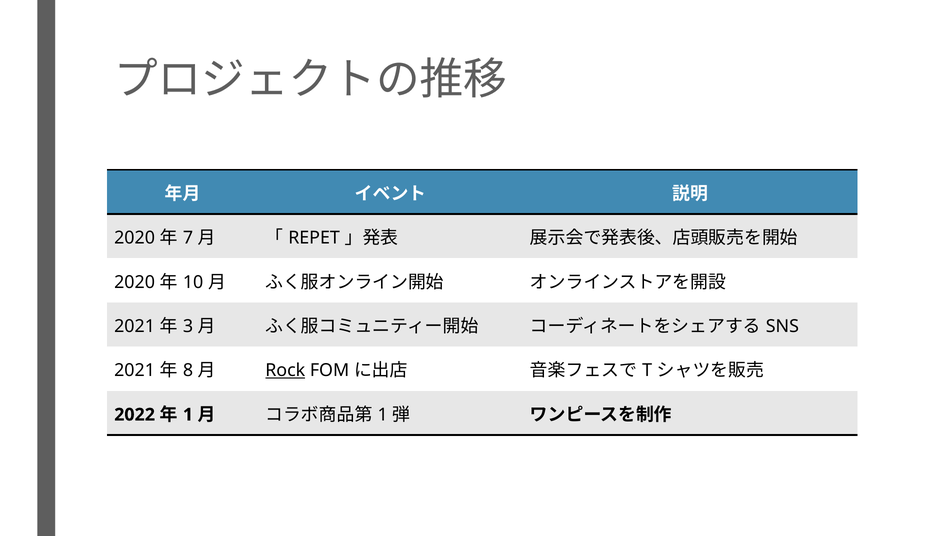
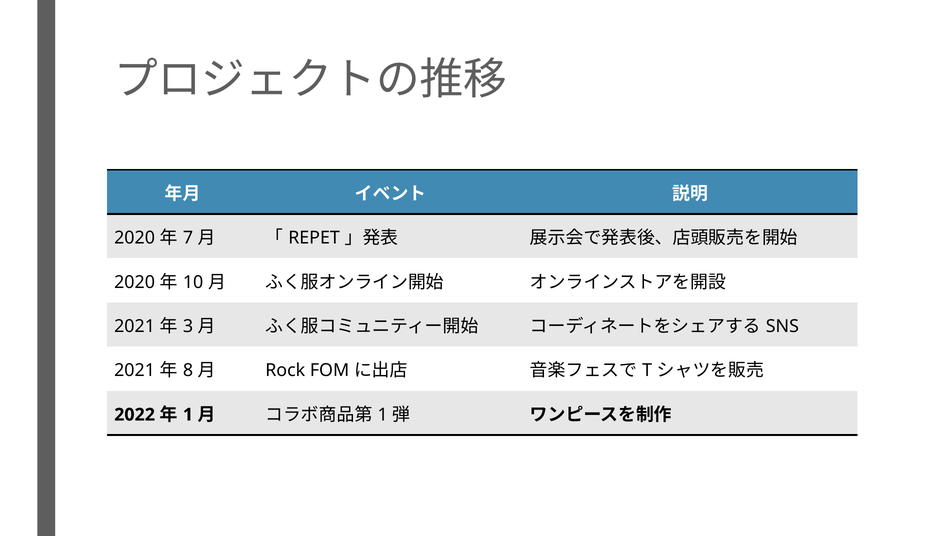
Rock underline: present -> none
